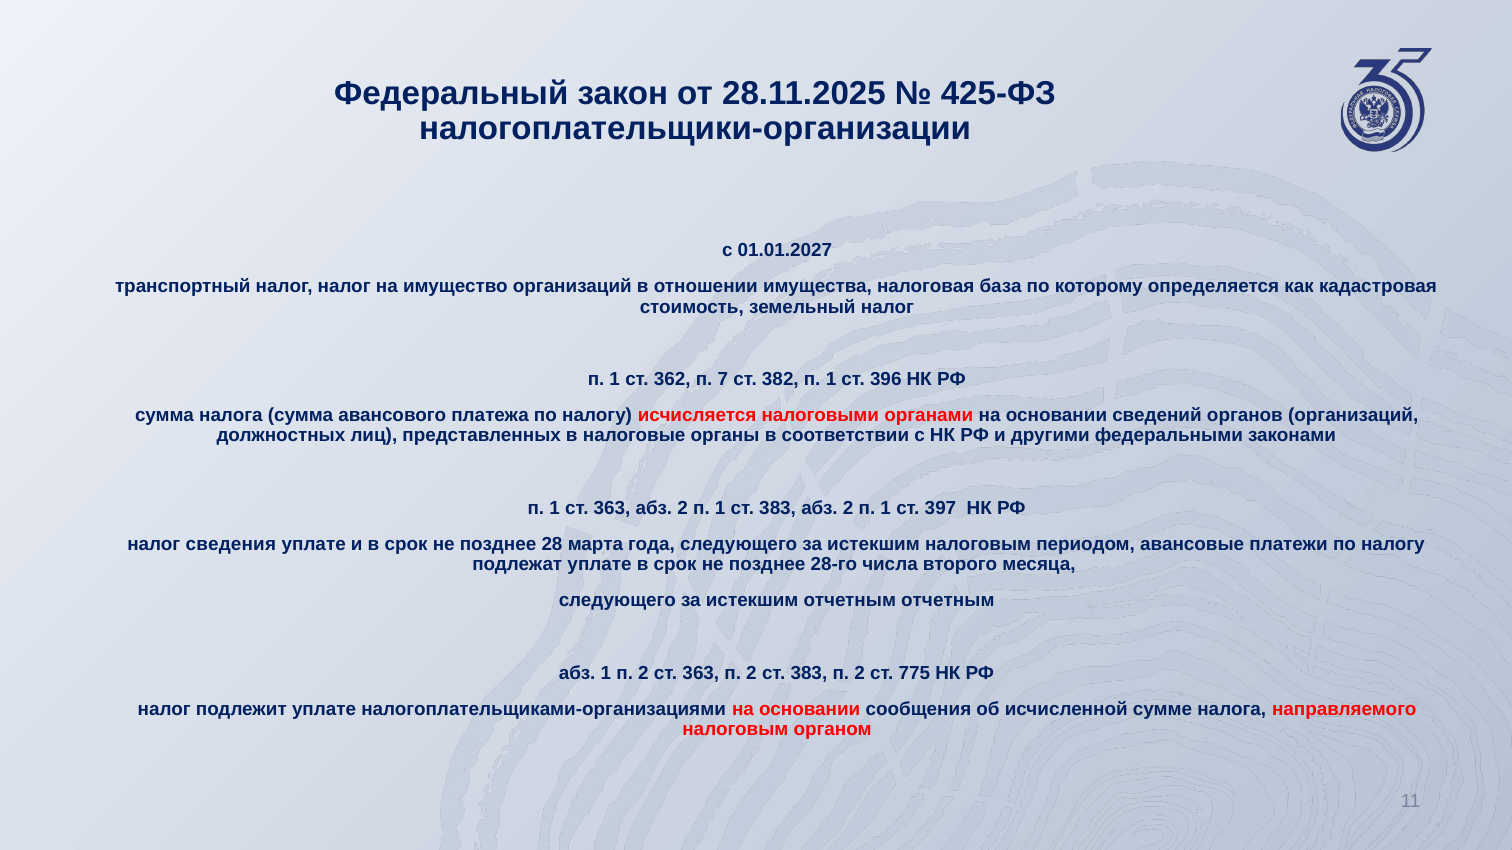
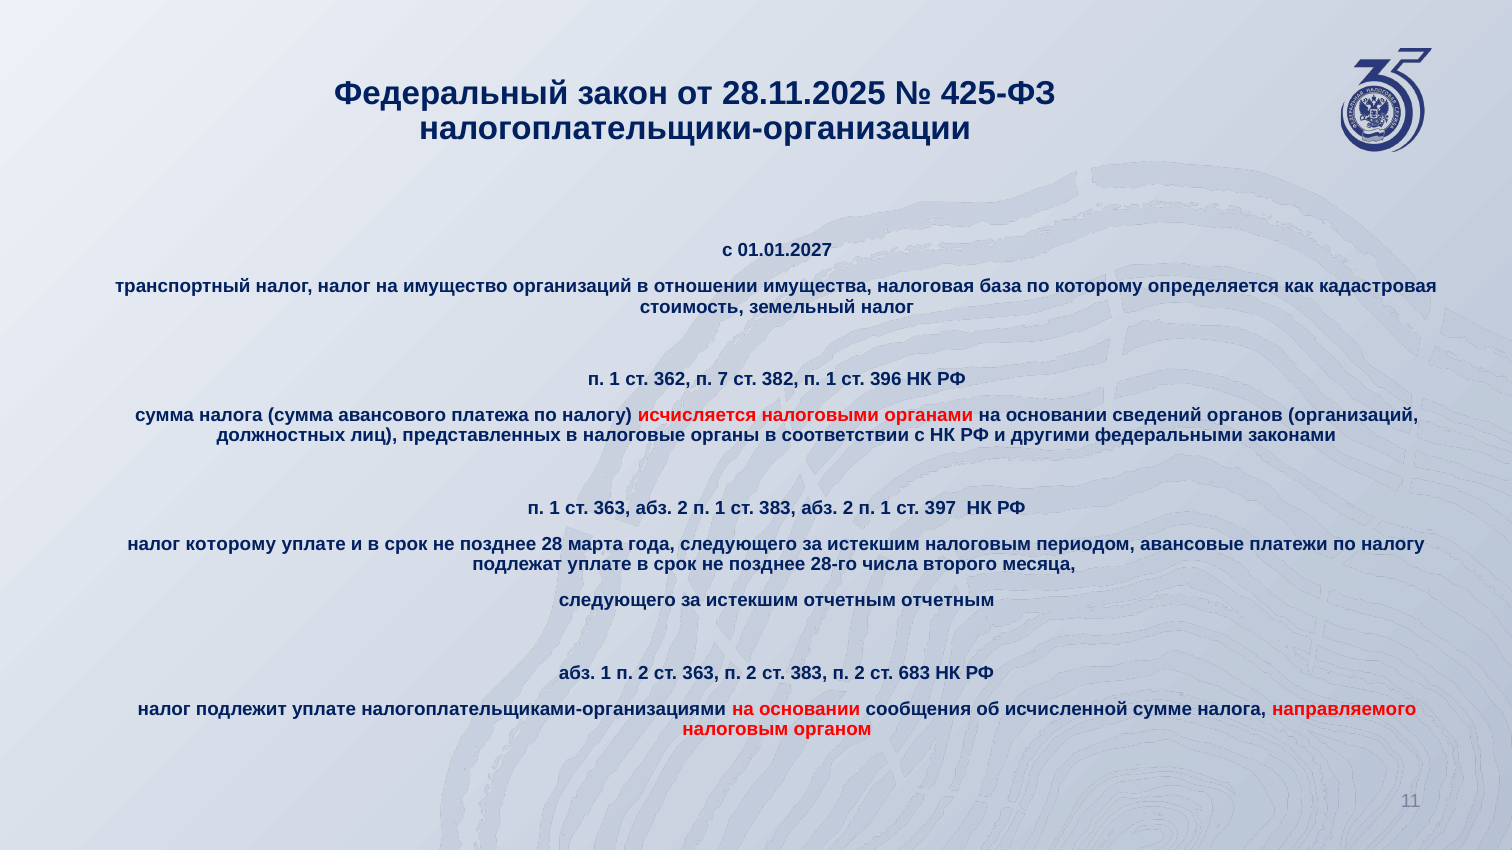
налог сведения: сведения -> которому
775: 775 -> 683
